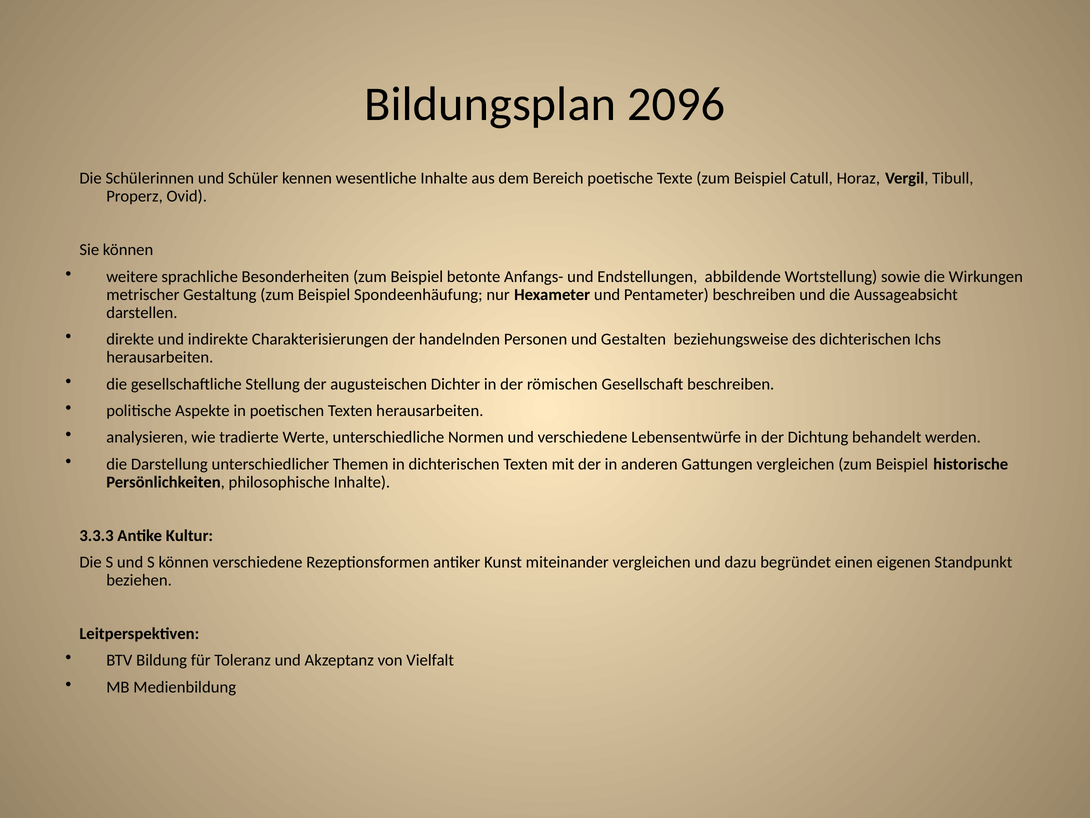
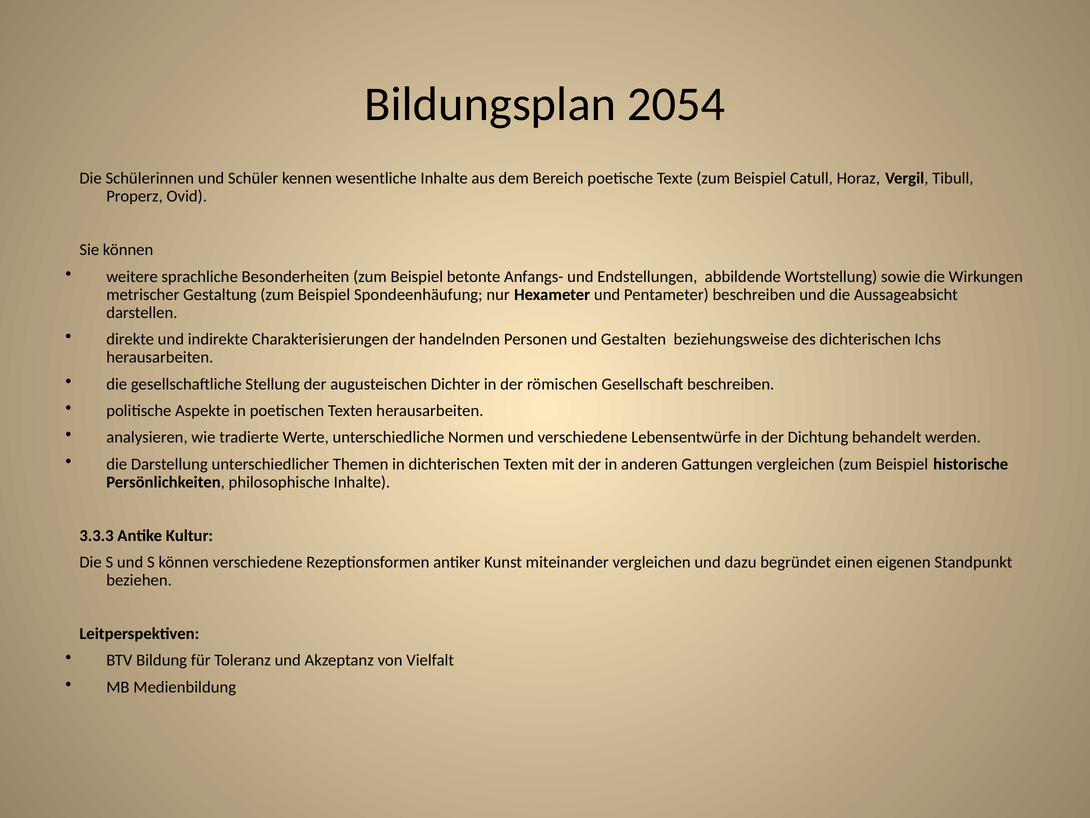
2096: 2096 -> 2054
